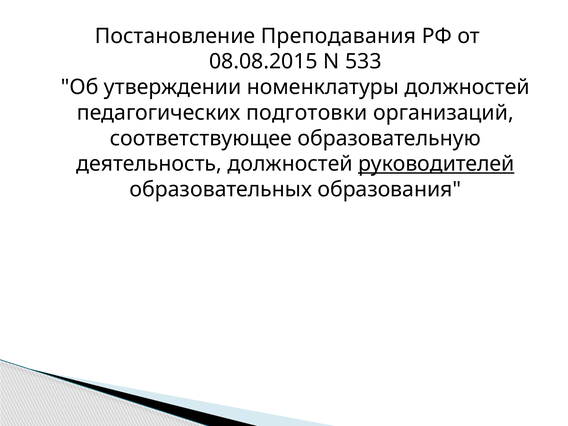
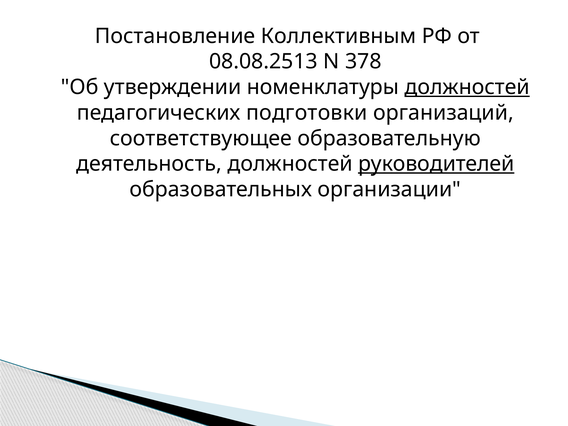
Преподавания: Преподавания -> Коллективным
08.08.2015: 08.08.2015 -> 08.08.2513
533: 533 -> 378
должностей at (467, 87) underline: none -> present
образования: образования -> организации
